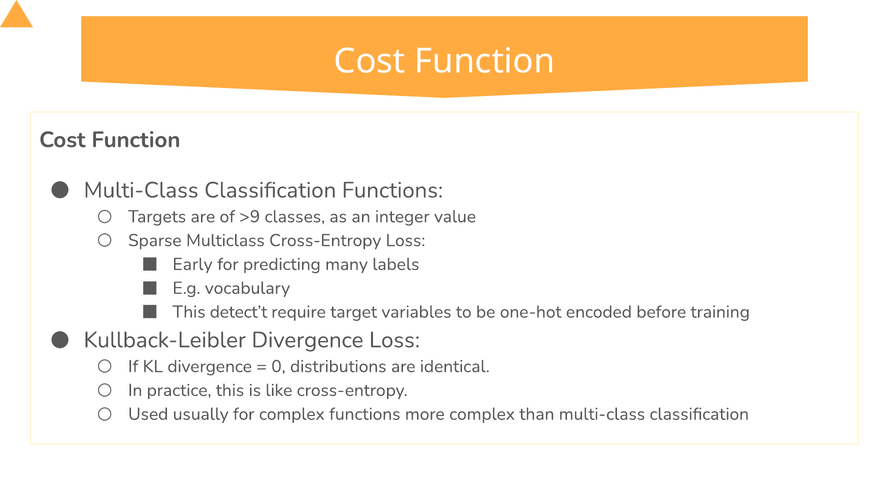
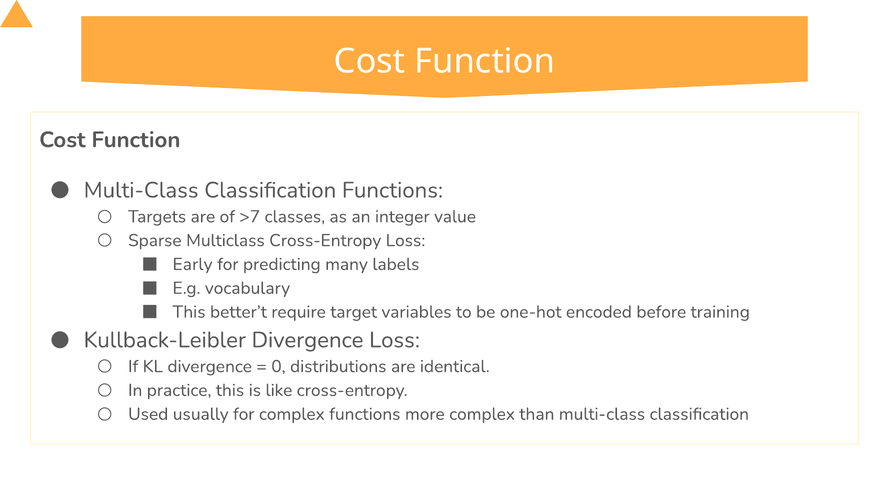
>9: >9 -> >7
detect’t: detect’t -> better’t
